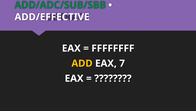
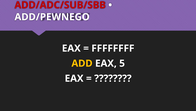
ADD/ADC/SUB/SBB colour: green -> red
ADD/EFFECTIVE: ADD/EFFECTIVE -> ADD/PEWNEGO
7: 7 -> 5
